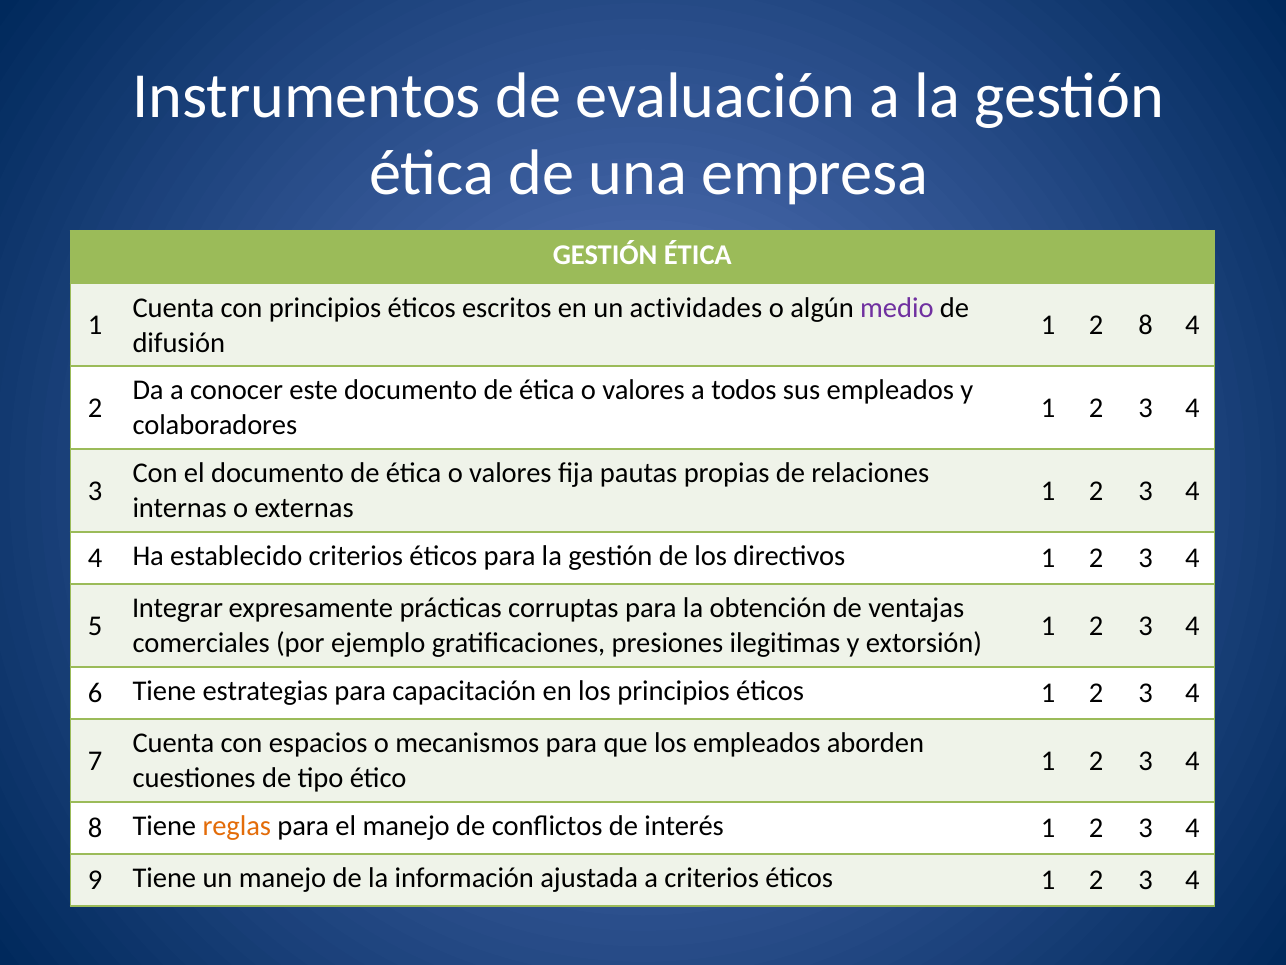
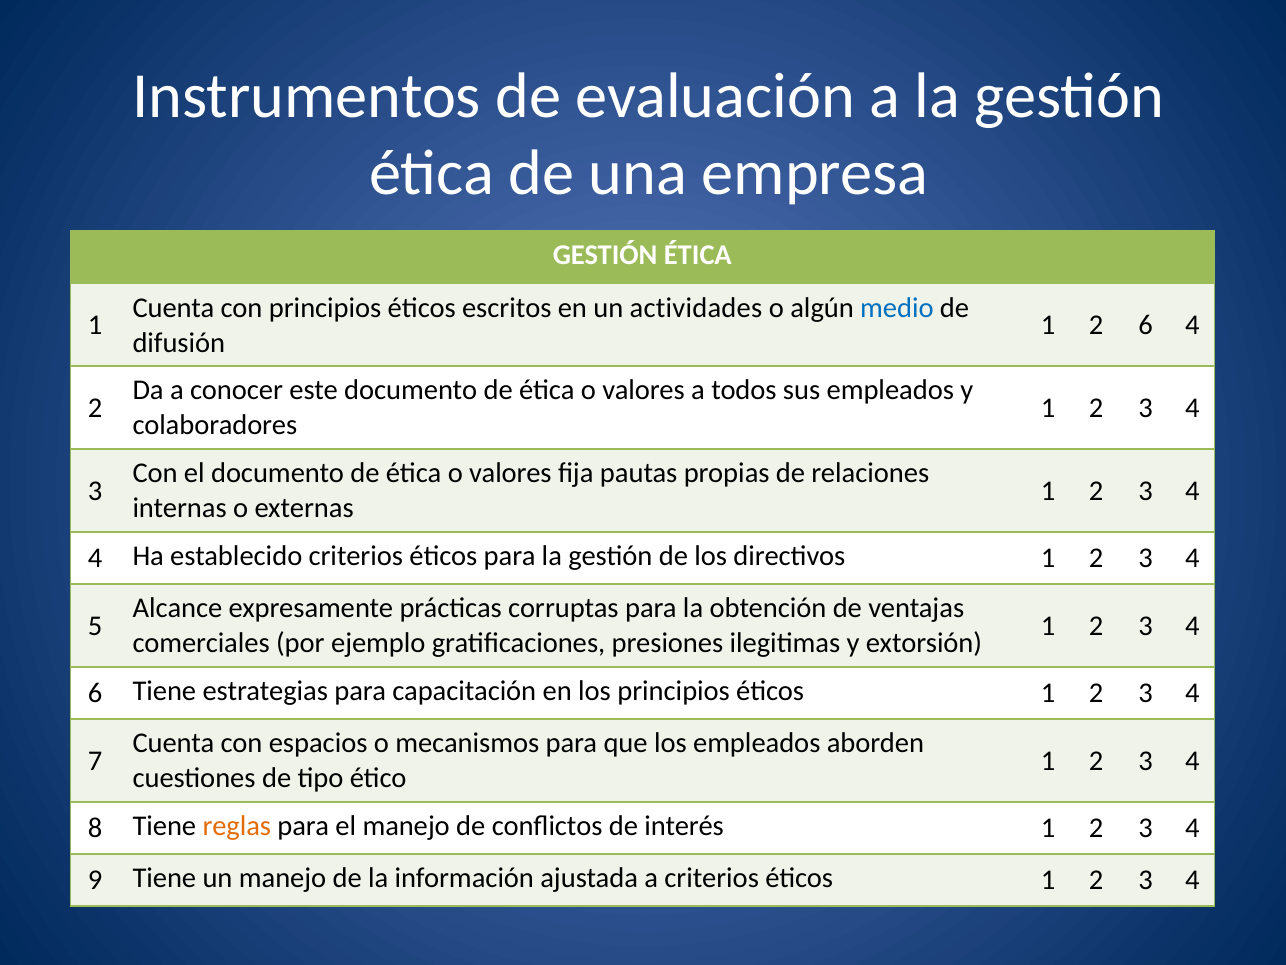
medio colour: purple -> blue
2 8: 8 -> 6
Integrar: Integrar -> Alcance
